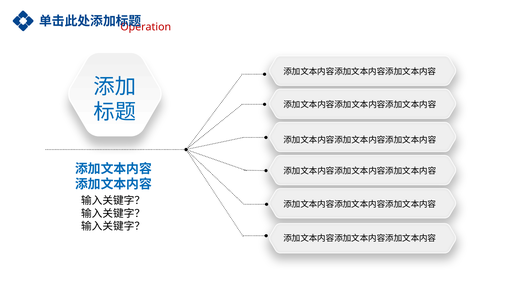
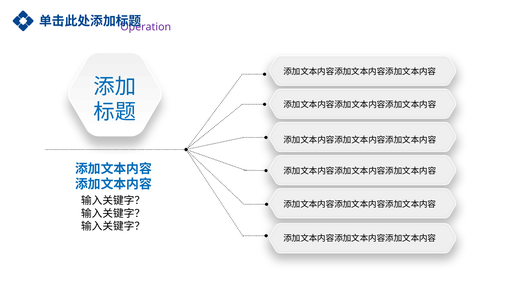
Operation colour: red -> purple
